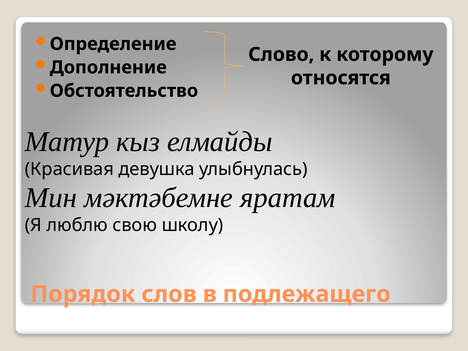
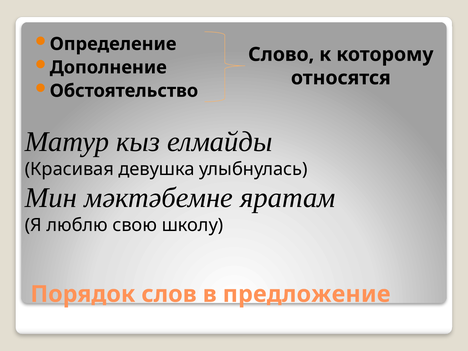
подлежащего: подлежащего -> предложение
